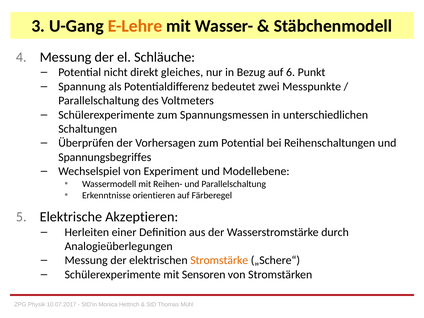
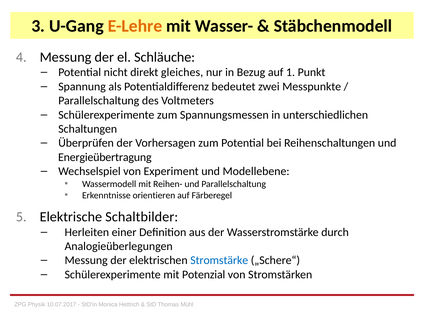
6: 6 -> 1
Spannungsbegriffes: Spannungsbegriffes -> Energieübertragung
Akzeptieren: Akzeptieren -> Schaltbilder
Stromstärke colour: orange -> blue
Sensoren: Sensoren -> Potenzial
